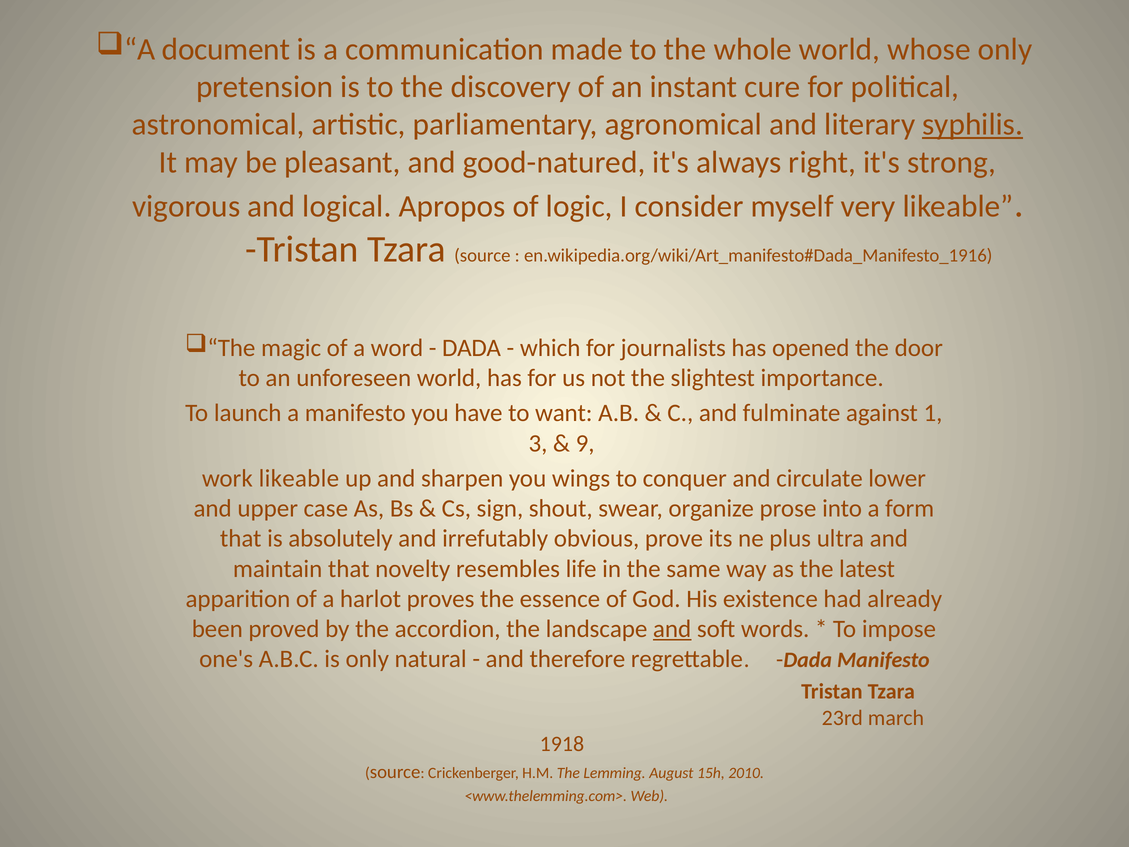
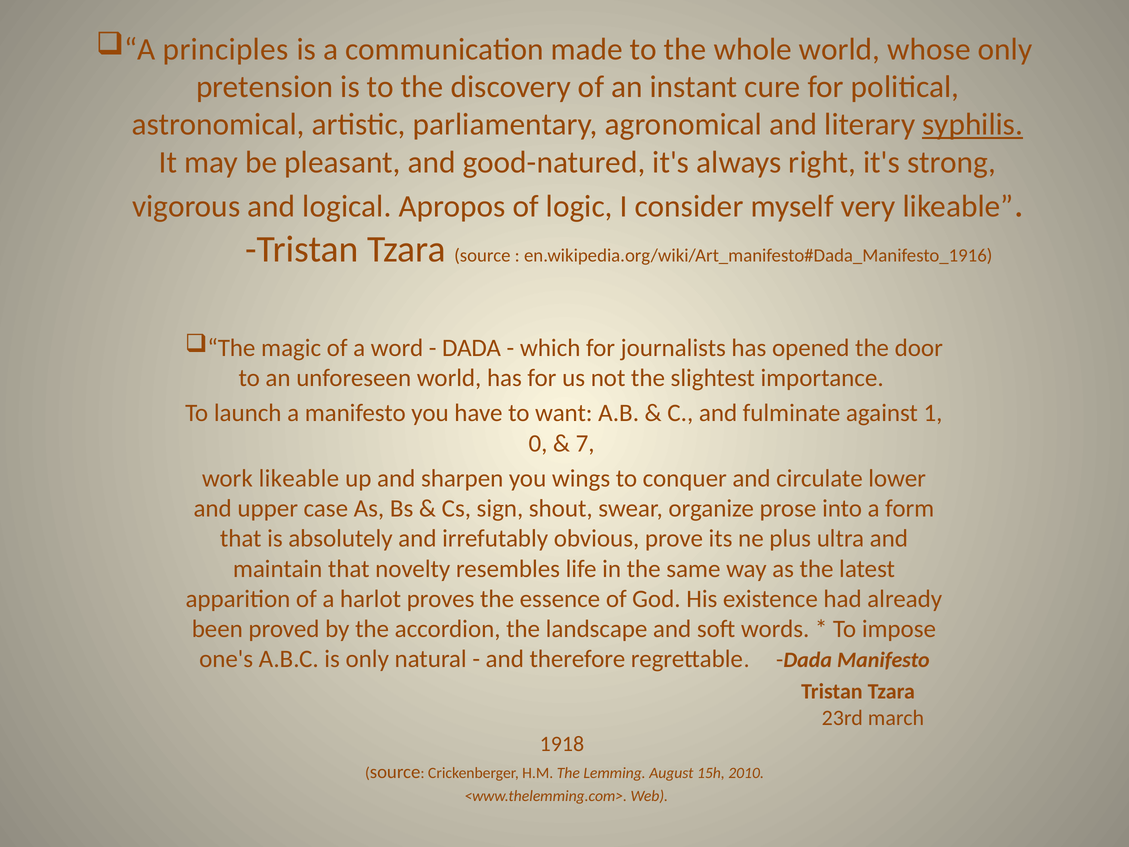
document: document -> principles
3: 3 -> 0
9: 9 -> 7
and at (672, 629) underline: present -> none
